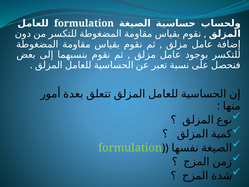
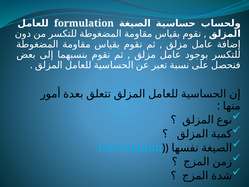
formulation at (130, 148) colour: light green -> light blue
